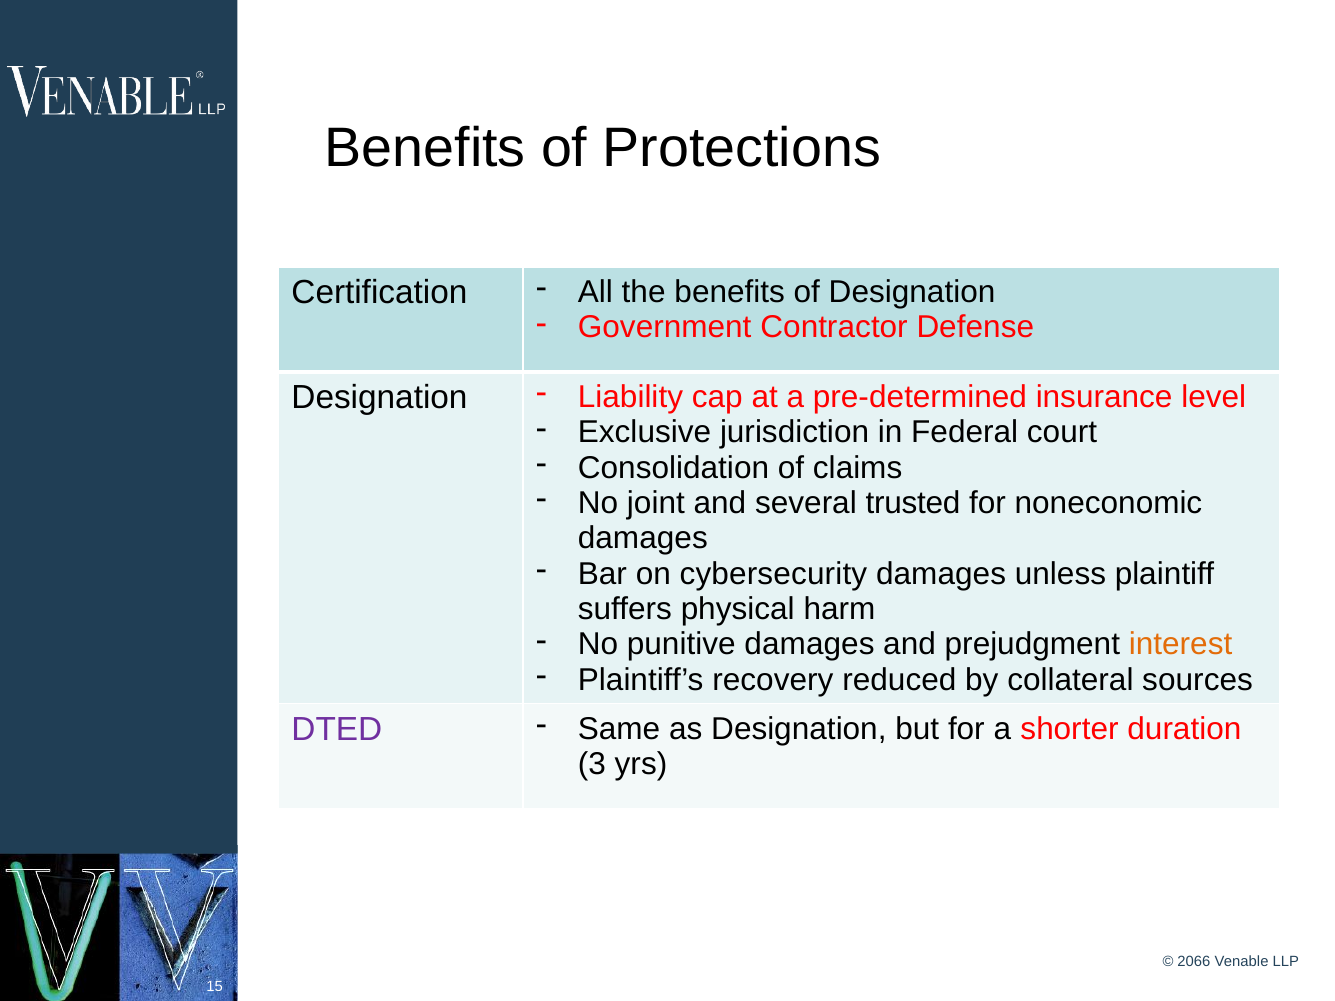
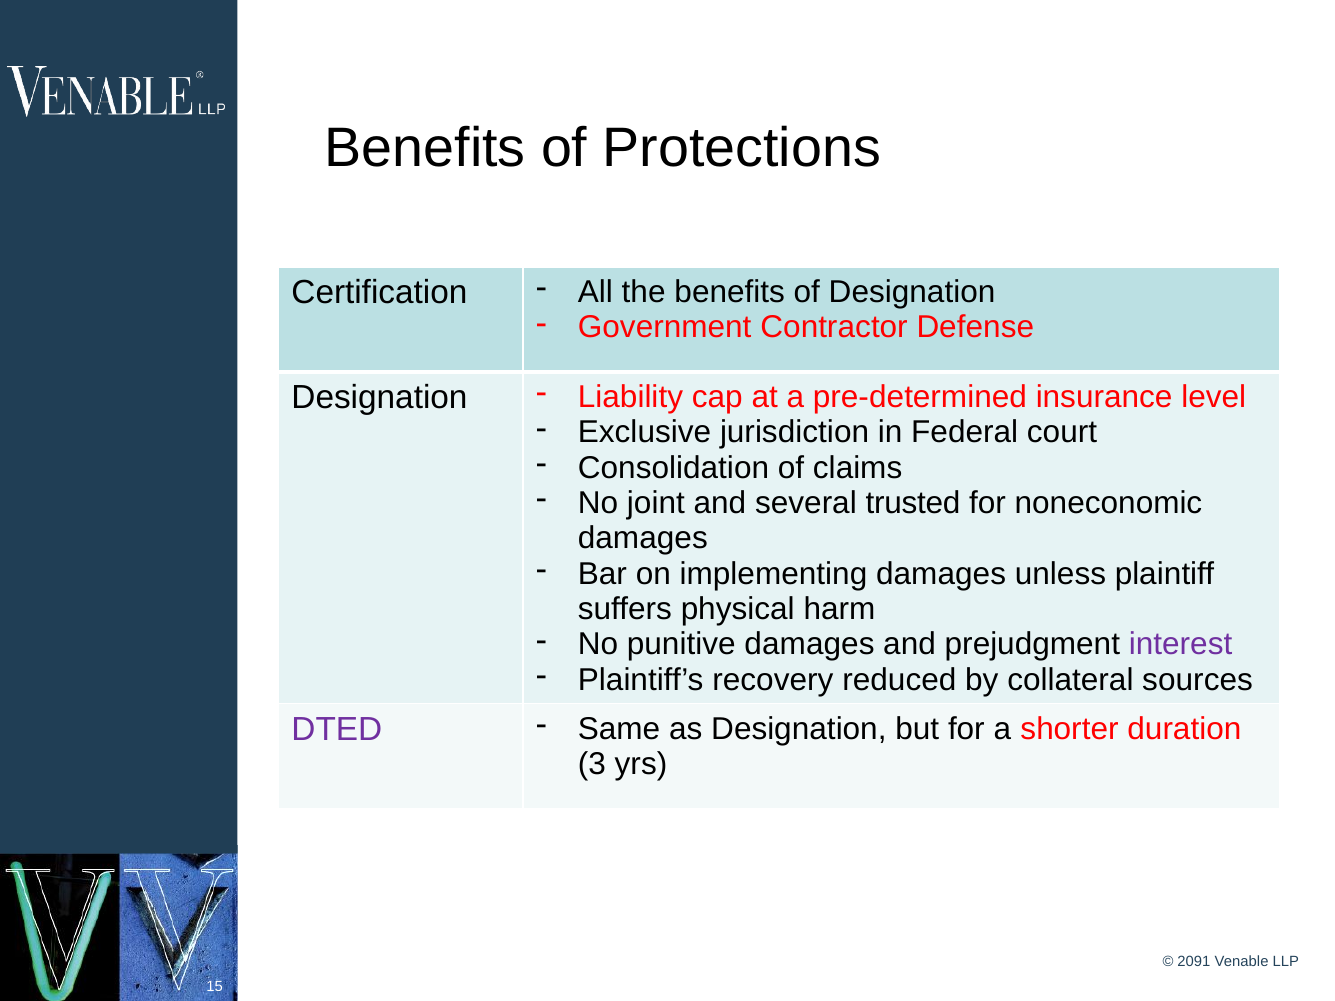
cybersecurity: cybersecurity -> implementing
interest colour: orange -> purple
2066: 2066 -> 2091
